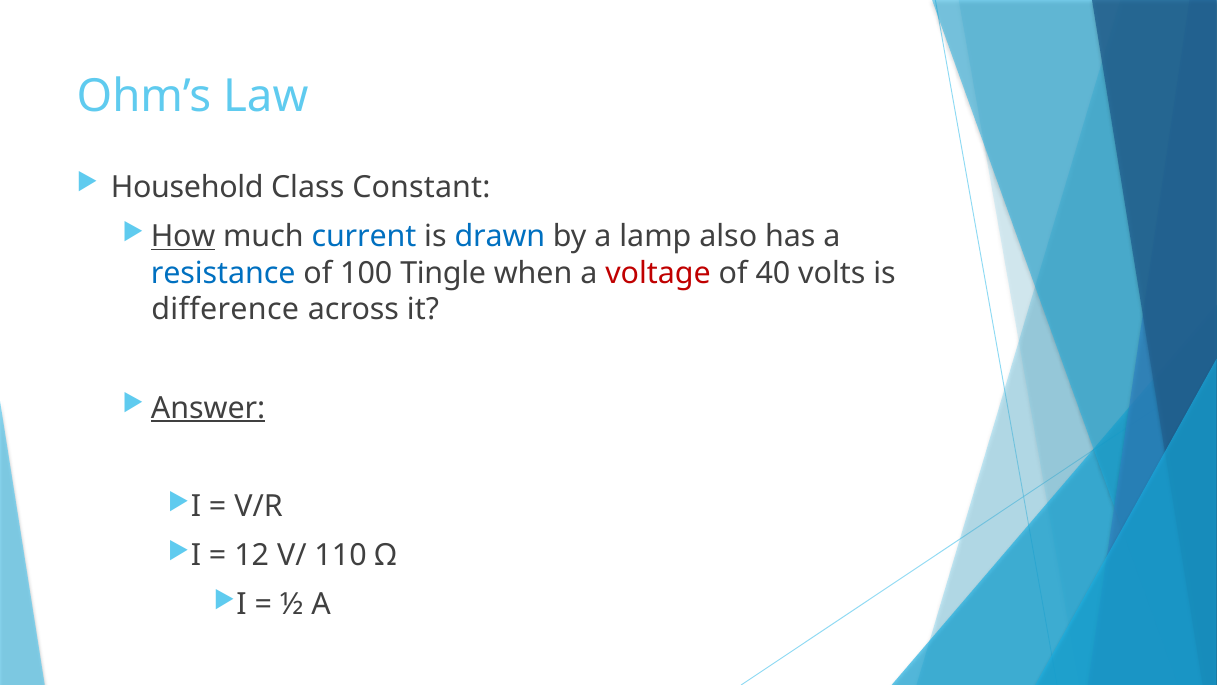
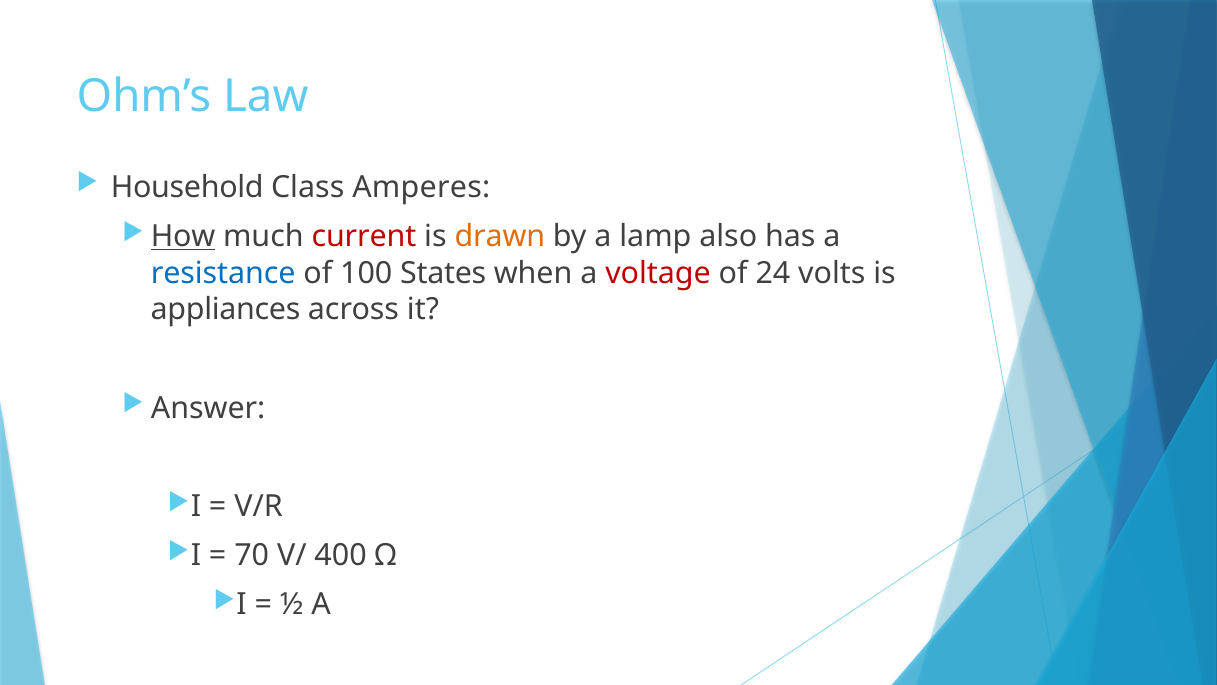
Constant: Constant -> Amperes
current colour: blue -> red
drawn colour: blue -> orange
Tingle: Tingle -> States
40: 40 -> 24
difference: difference -> appliances
Answer underline: present -> none
12: 12 -> 70
110: 110 -> 400
